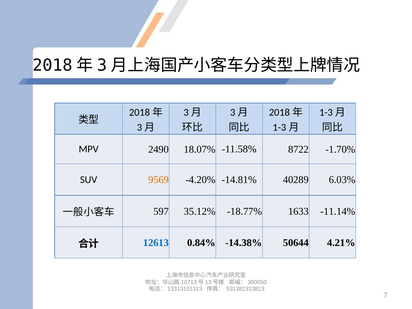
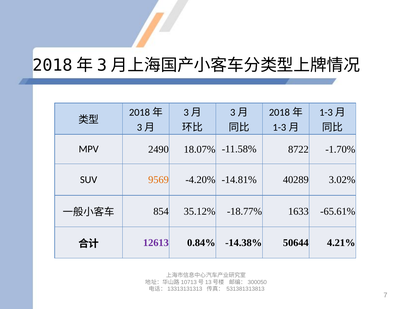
6.03%: 6.03% -> 3.02%
597: 597 -> 854
-11.14%: -11.14% -> -65.61%
12613 colour: blue -> purple
